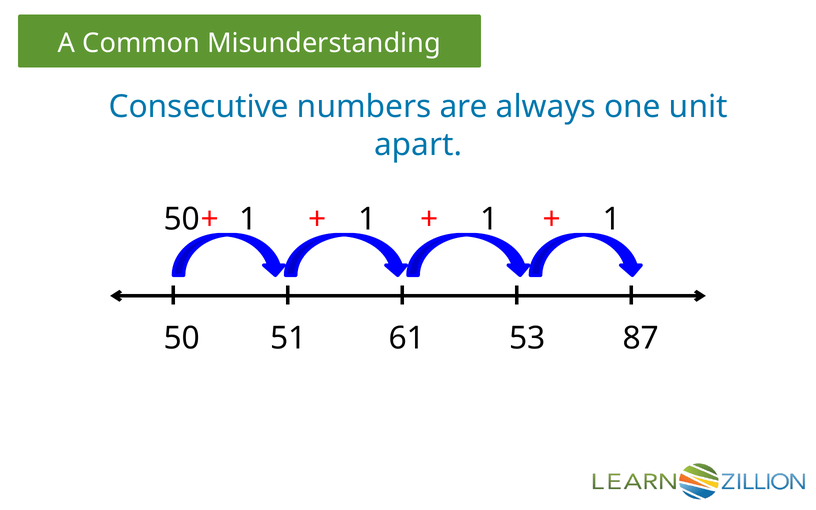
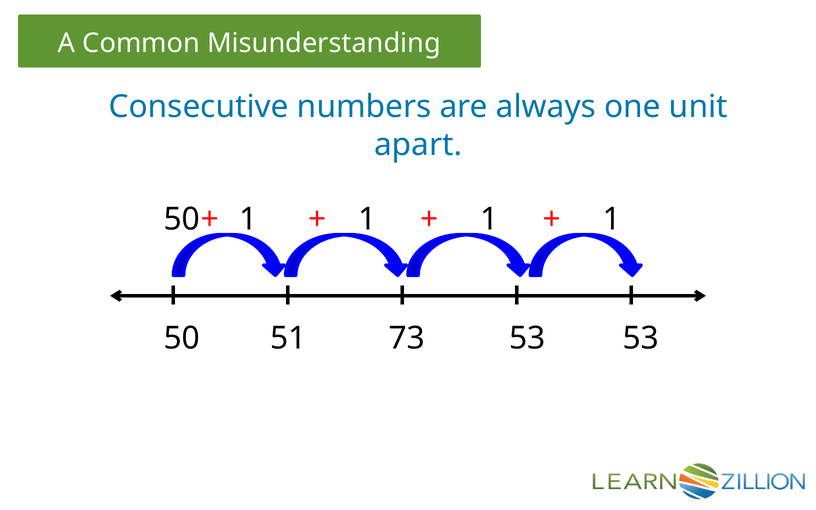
61: 61 -> 73
53 87: 87 -> 53
